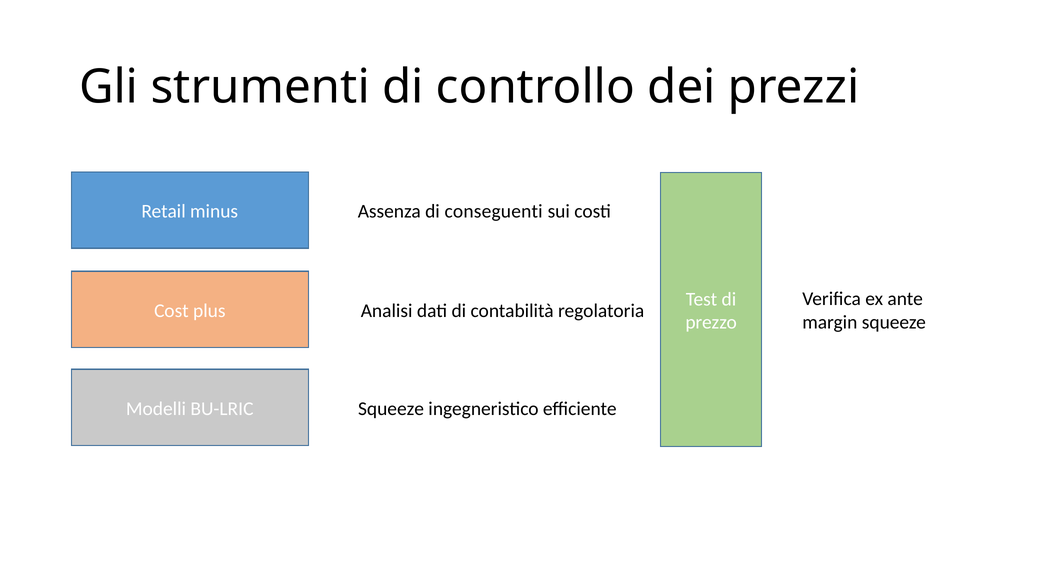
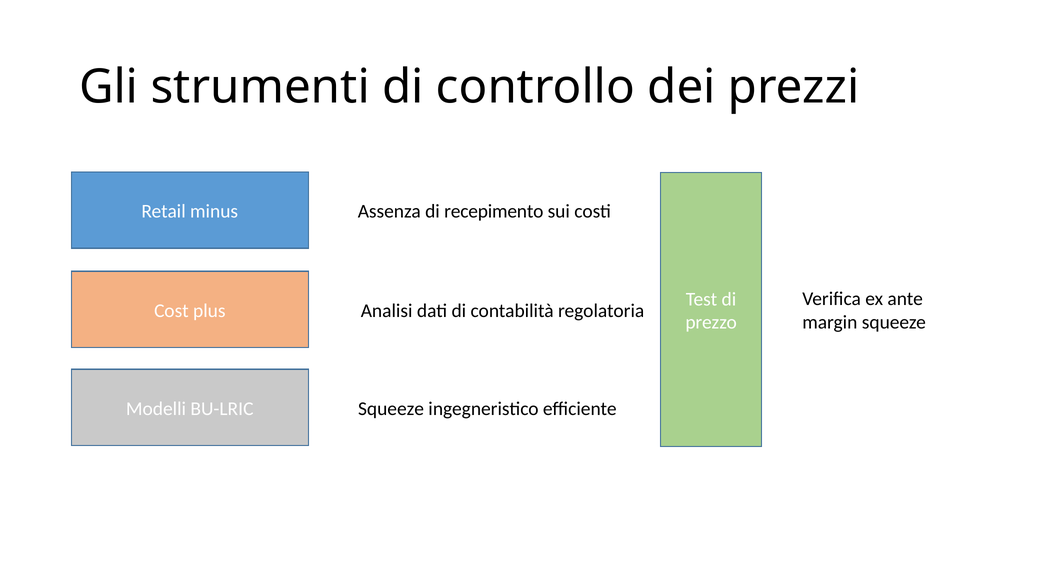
conseguenti: conseguenti -> recepimento
